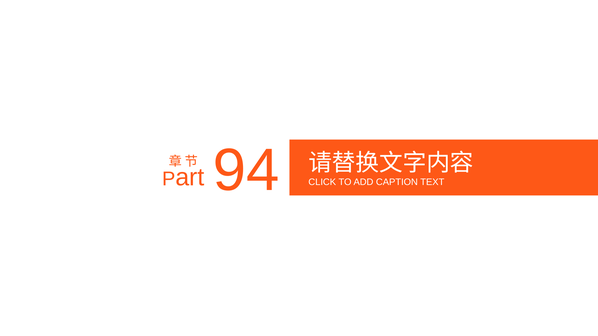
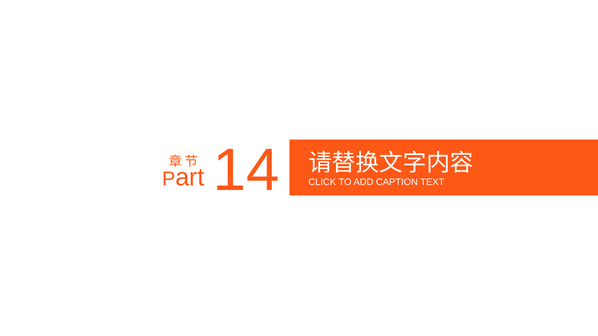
94: 94 -> 14
